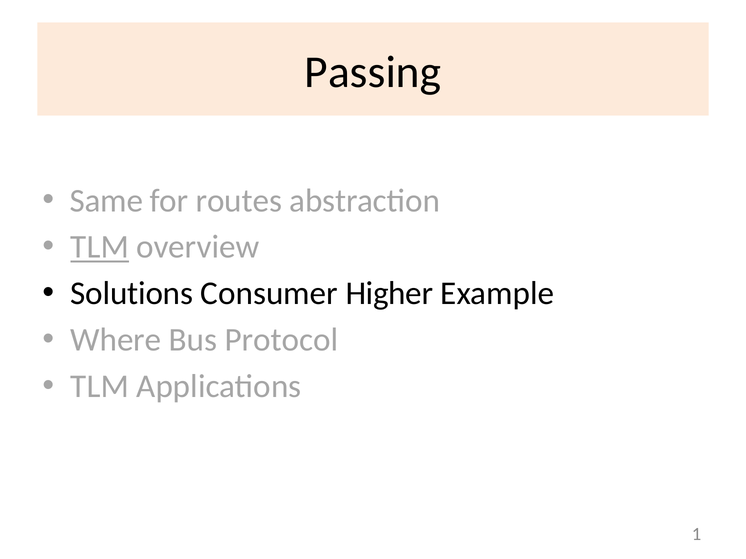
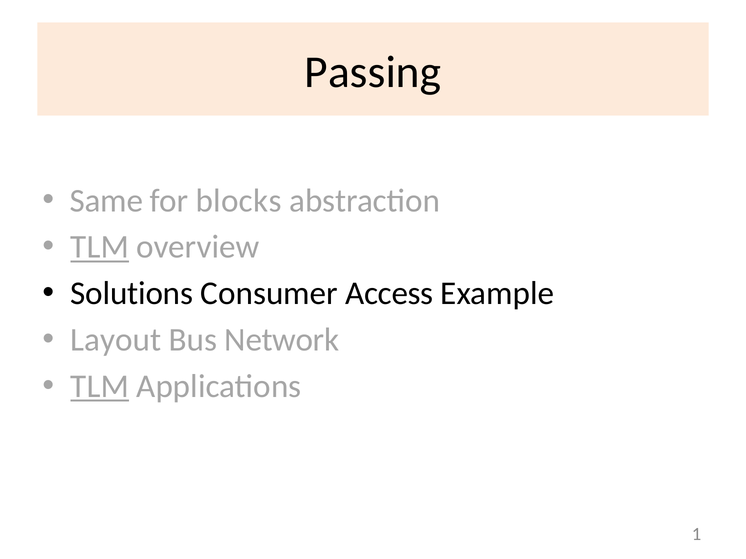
routes: routes -> blocks
Higher: Higher -> Access
Where: Where -> Layout
Protocol: Protocol -> Network
TLM at (100, 387) underline: none -> present
